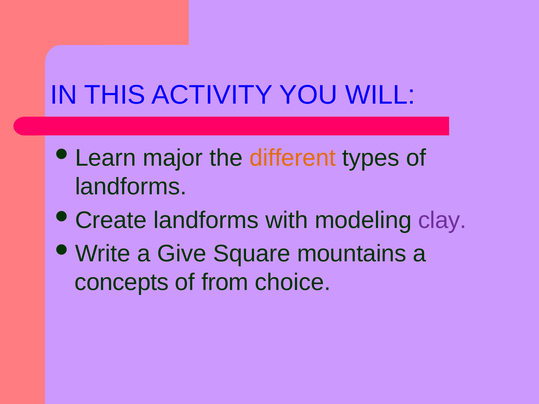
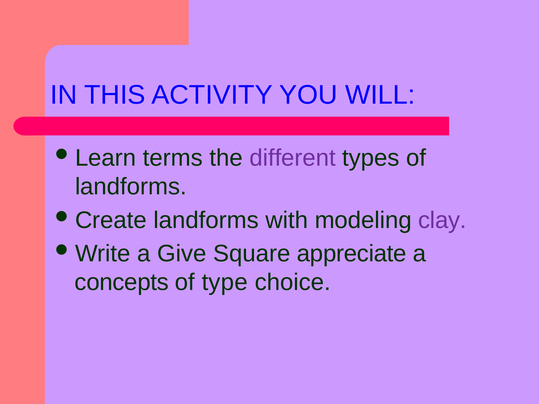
major: major -> terms
different colour: orange -> purple
mountains: mountains -> appreciate
from: from -> type
